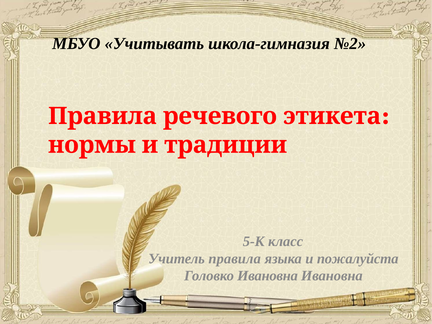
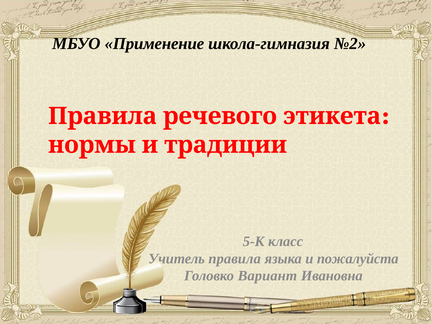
Учитывать: Учитывать -> Применение
Головко Ивановна: Ивановна -> Вариант
